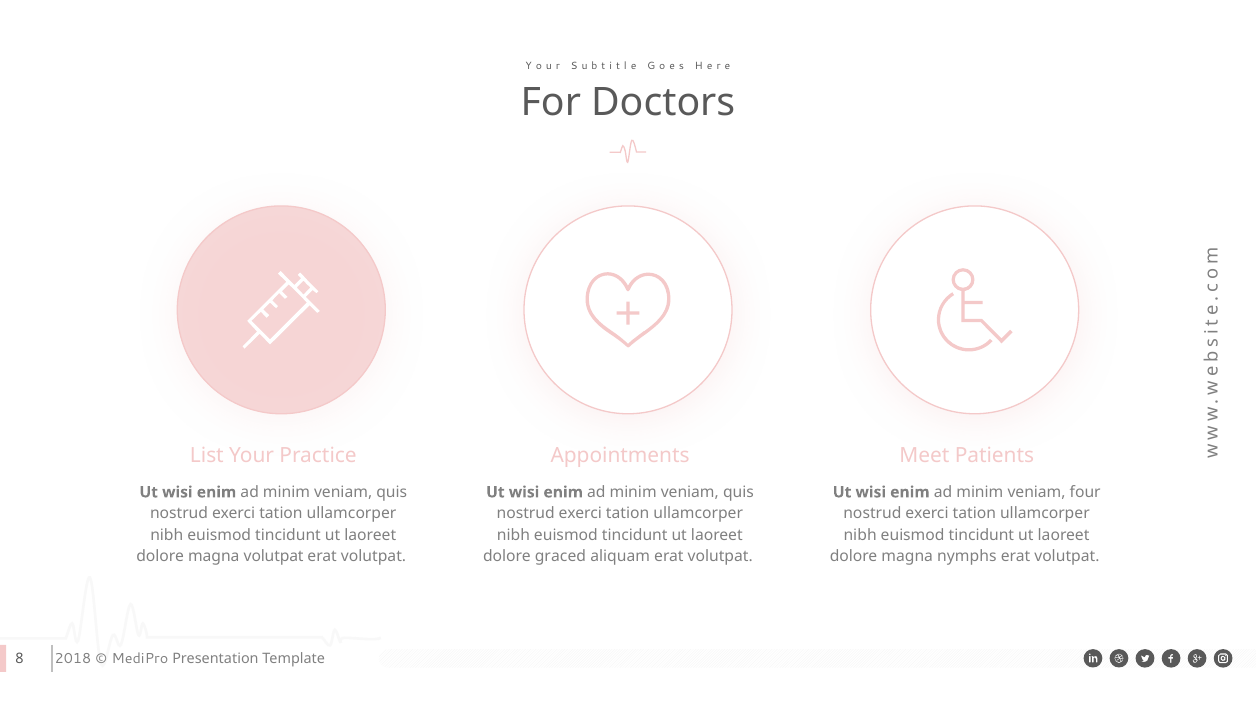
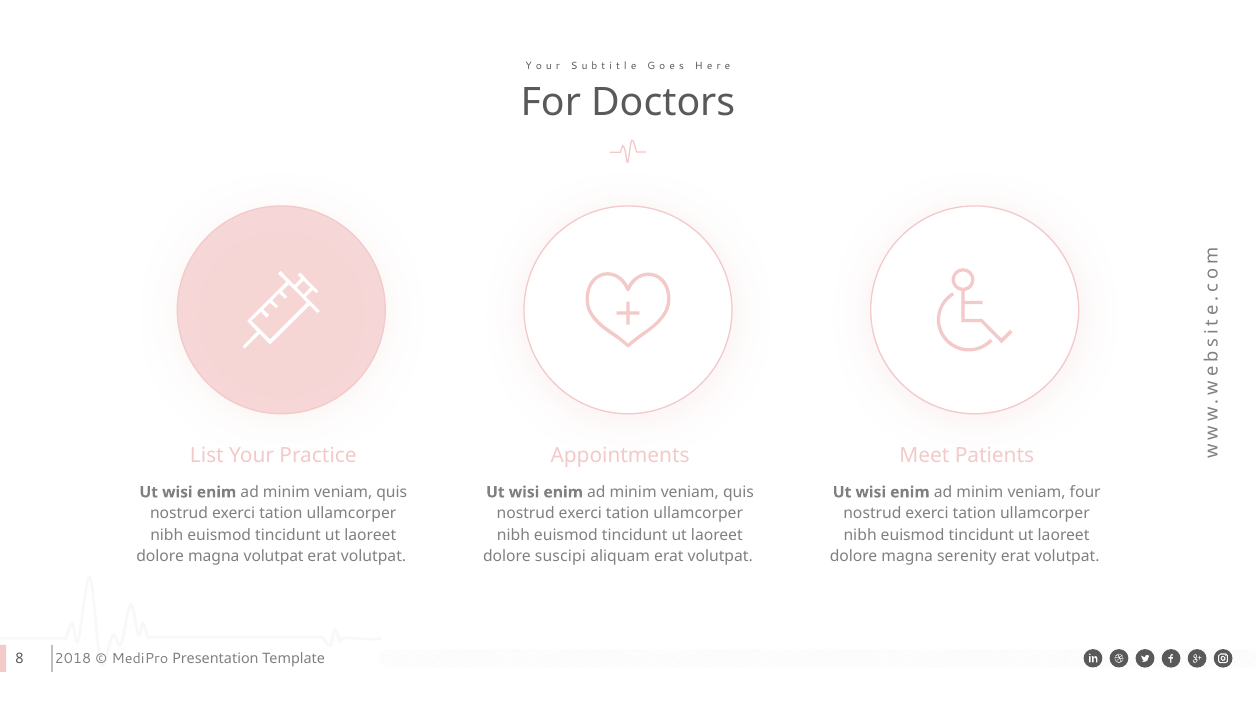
graced: graced -> suscipi
nymphs: nymphs -> serenity
